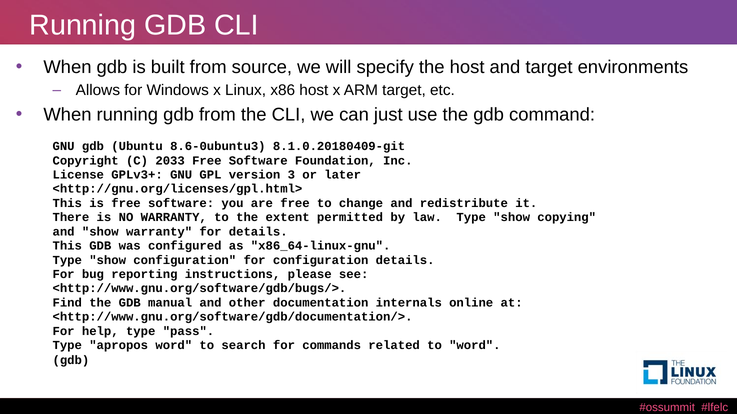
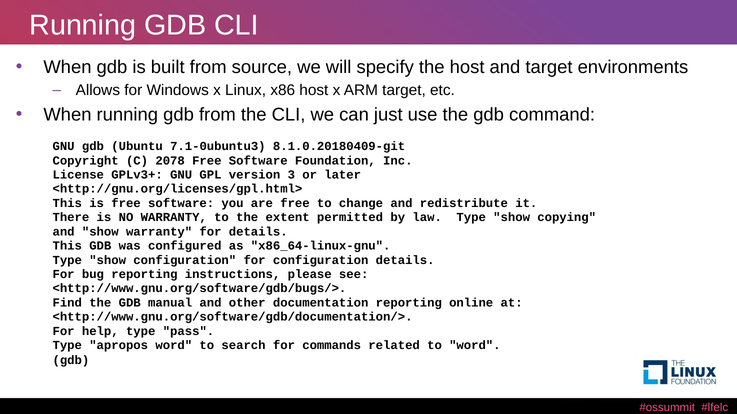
8.6-0ubuntu3: 8.6-0ubuntu3 -> 7.1-0ubuntu3
2033: 2033 -> 2078
documentation internals: internals -> reporting
